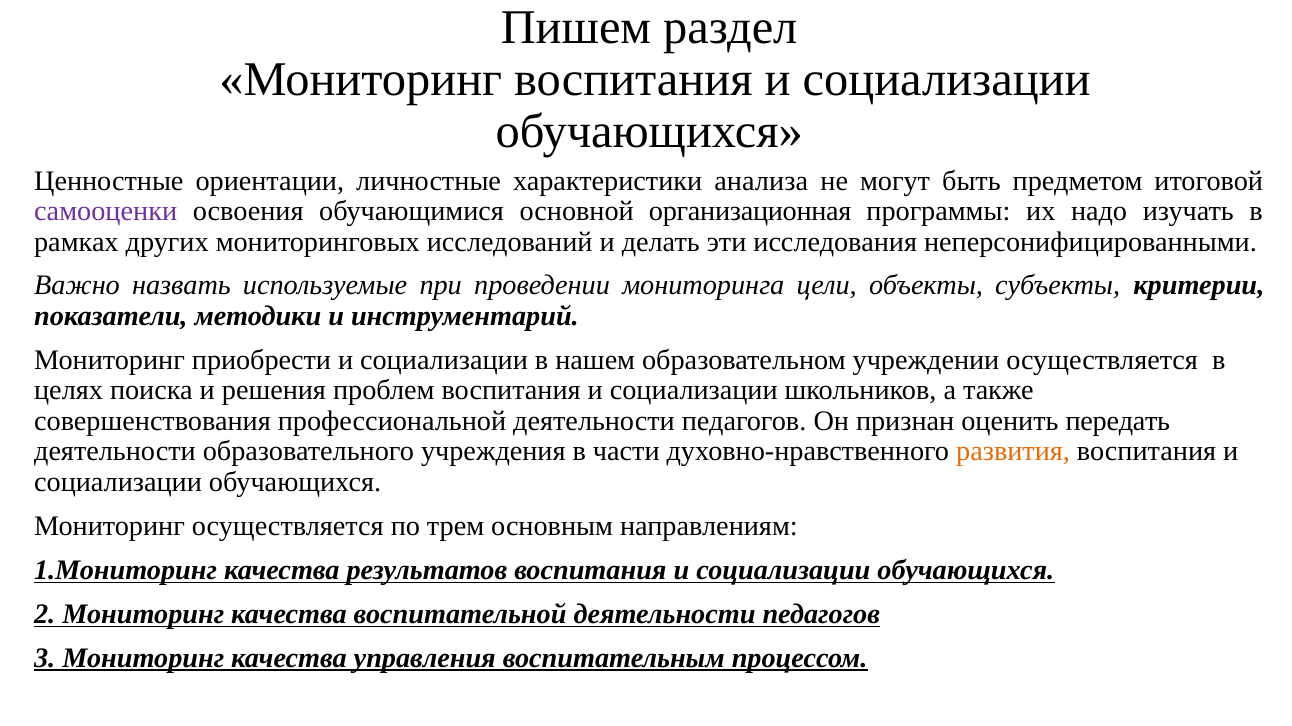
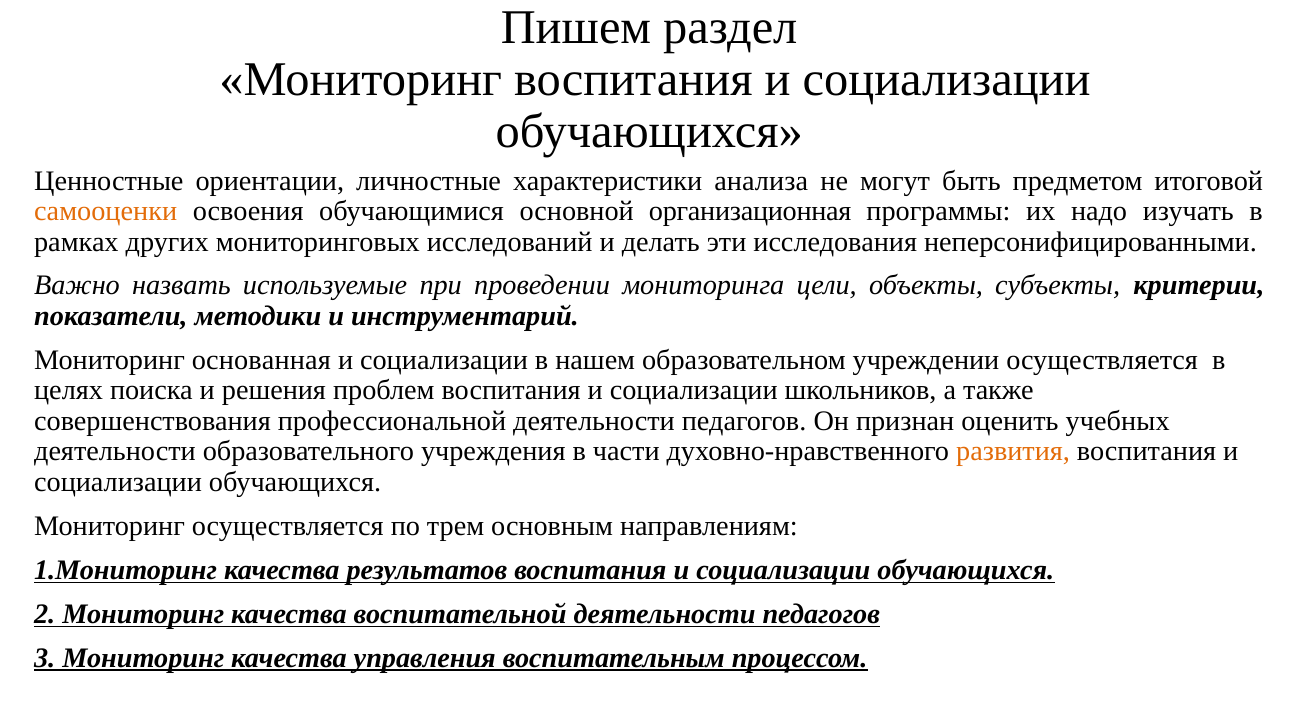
самооценки colour: purple -> orange
приобрести: приобрести -> основанная
передать: передать -> учебных
